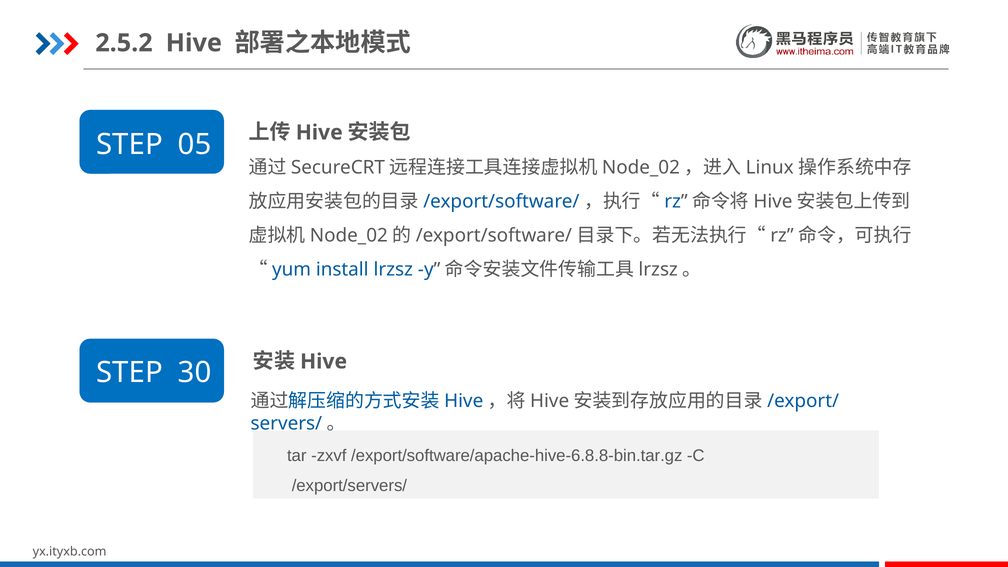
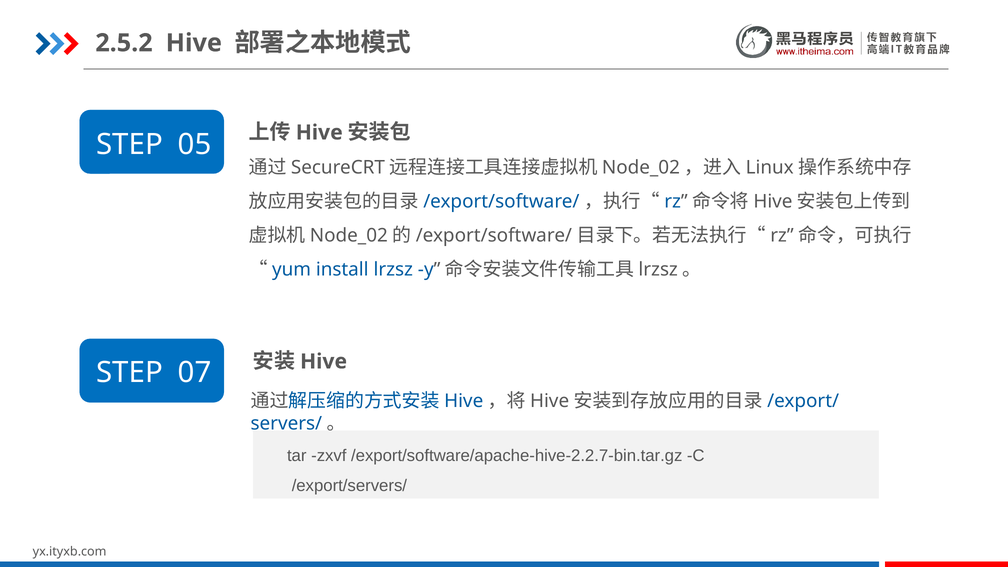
30: 30 -> 07
/export/software/apache-hive-6.8.8-bin.tar.gz: /export/software/apache-hive-6.8.8-bin.tar.gz -> /export/software/apache-hive-2.2.7-bin.tar.gz
